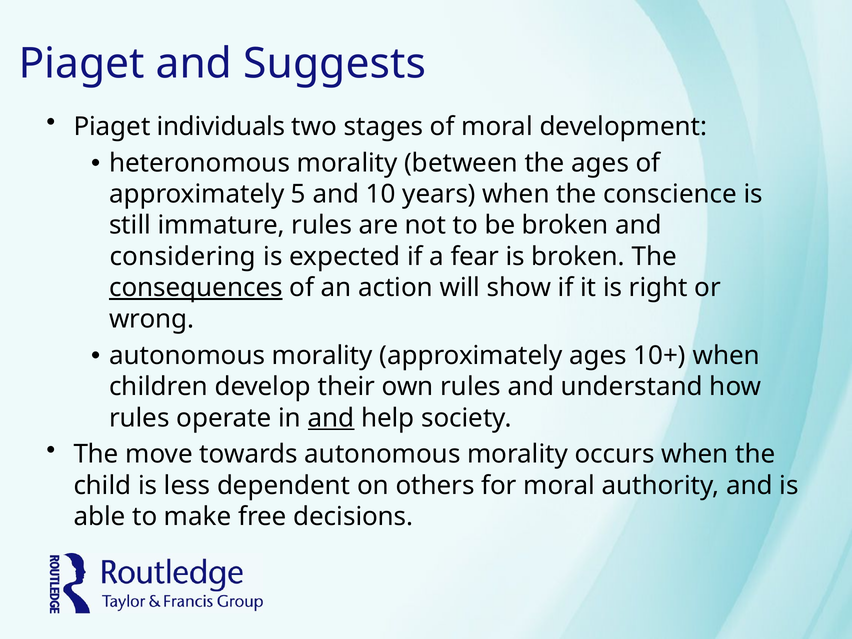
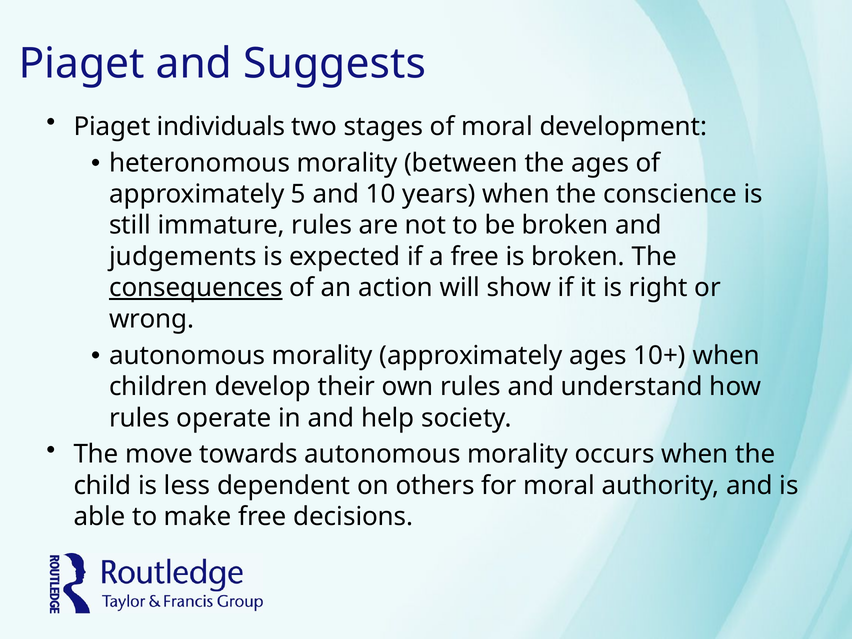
considering: considering -> judgements
a fear: fear -> free
and at (331, 418) underline: present -> none
